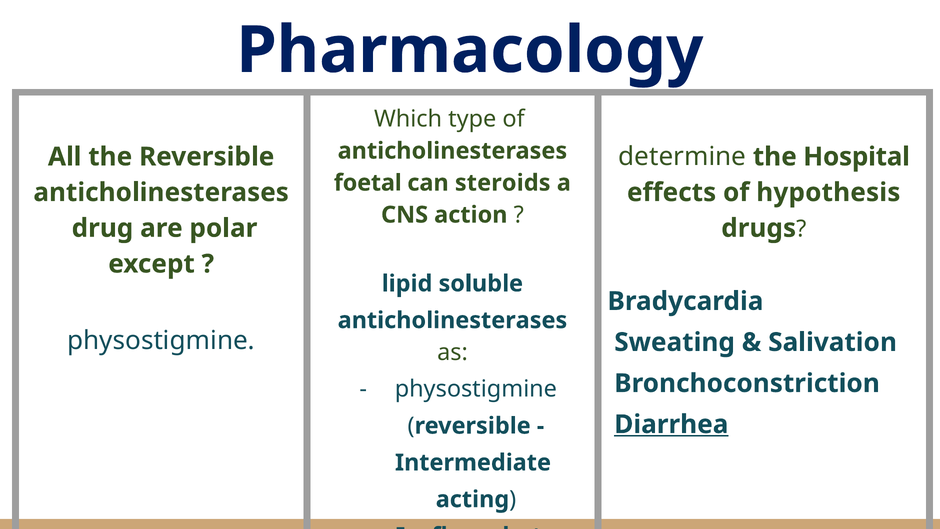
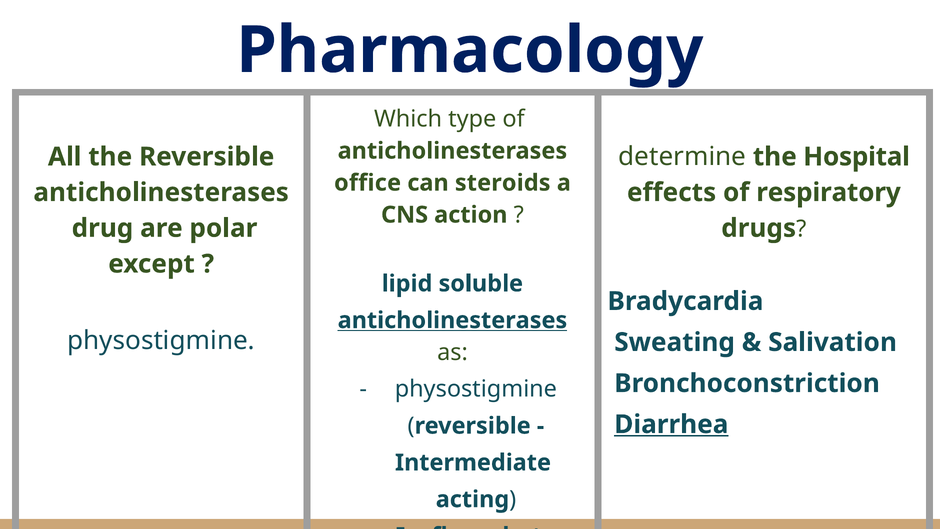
foetal: foetal -> office
hypothesis: hypothesis -> respiratory
anticholinesterases at (452, 320) underline: none -> present
